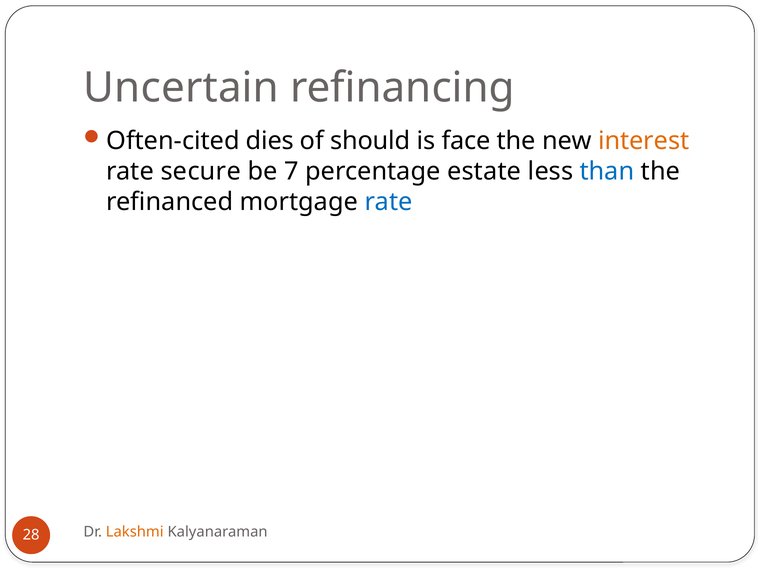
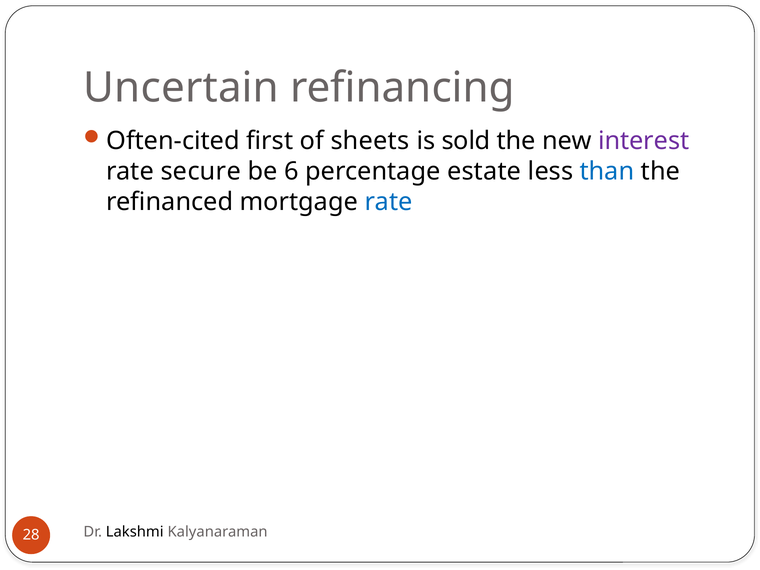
dies: dies -> first
should: should -> sheets
face: face -> sold
interest colour: orange -> purple
7: 7 -> 6
Lakshmi colour: orange -> black
